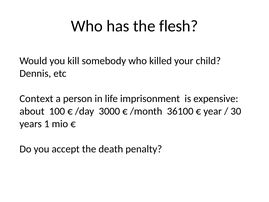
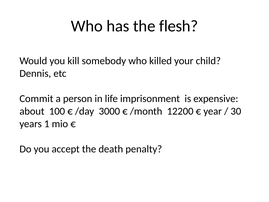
Context: Context -> Commit
36100: 36100 -> 12200
